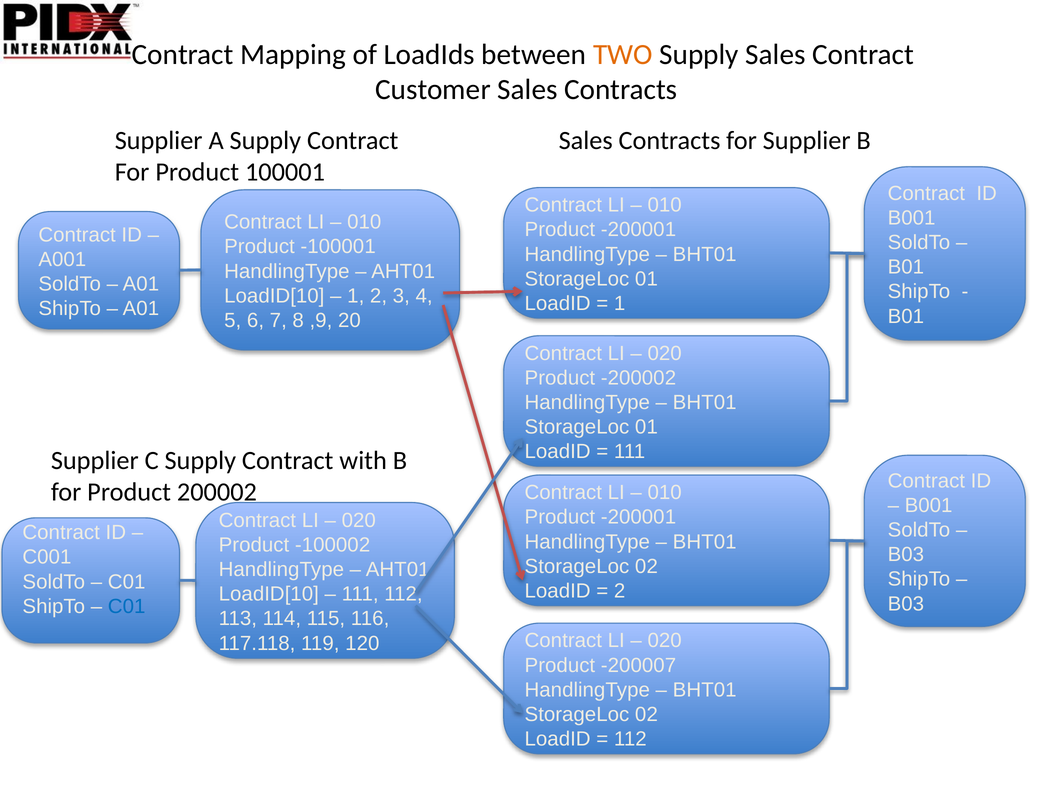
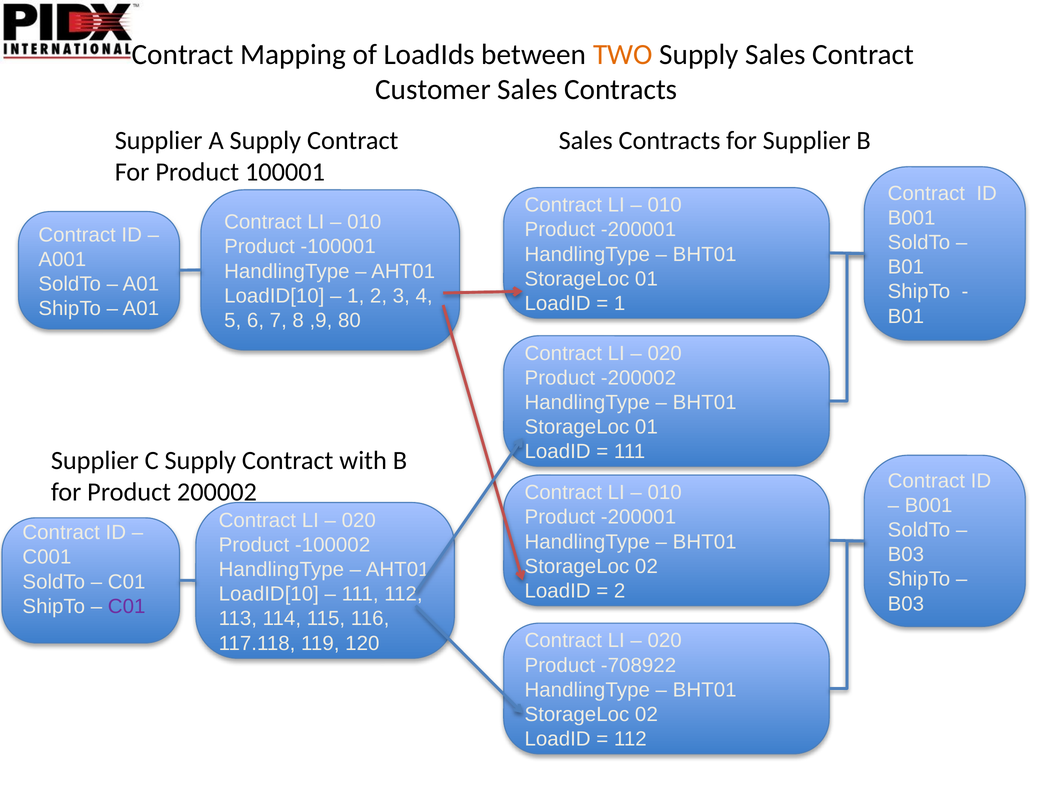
20: 20 -> 80
C01 at (127, 606) colour: blue -> purple
-200007: -200007 -> -708922
